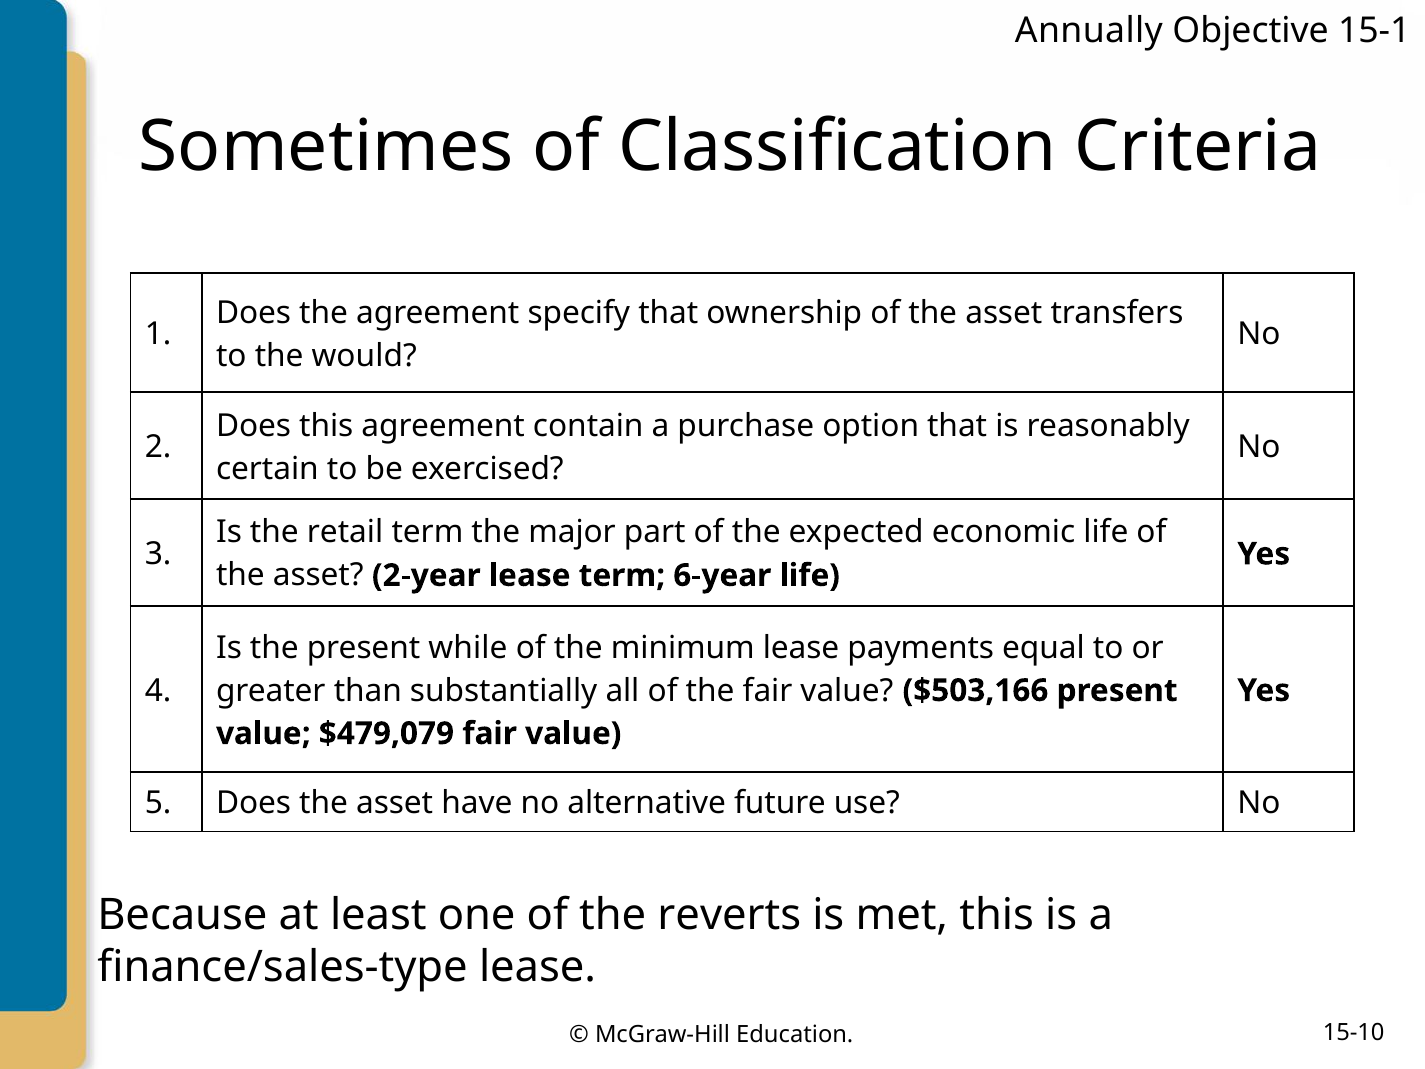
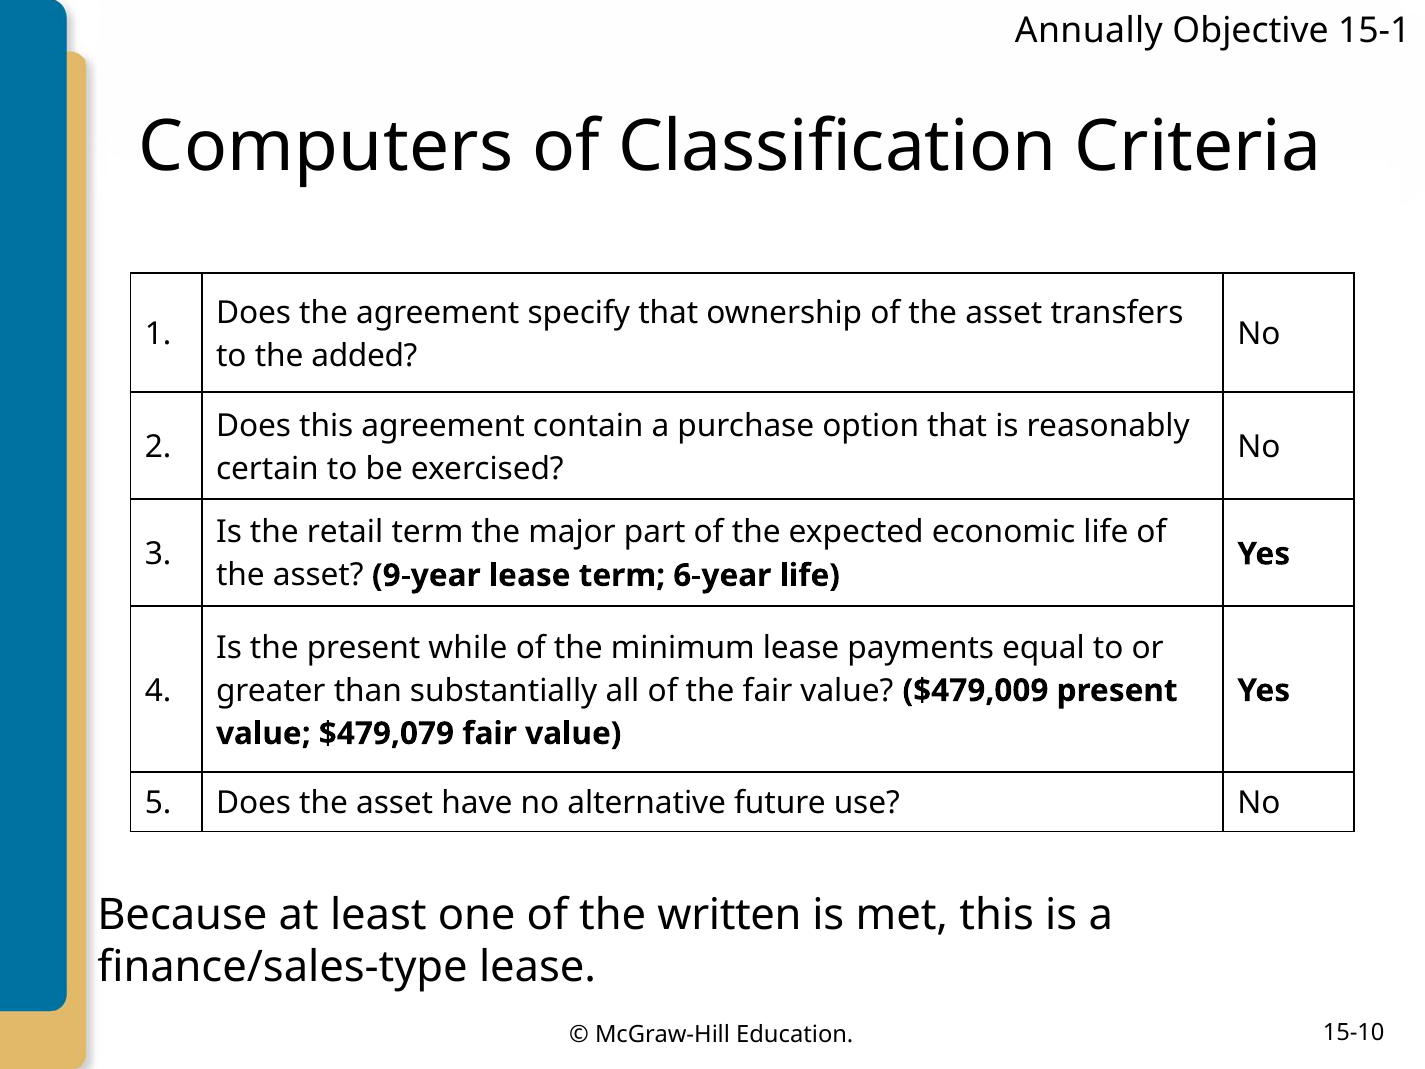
Sometimes: Sometimes -> Computers
would: would -> added
2-year: 2-year -> 9-year
$503,166: $503,166 -> $479,009
reverts: reverts -> written
